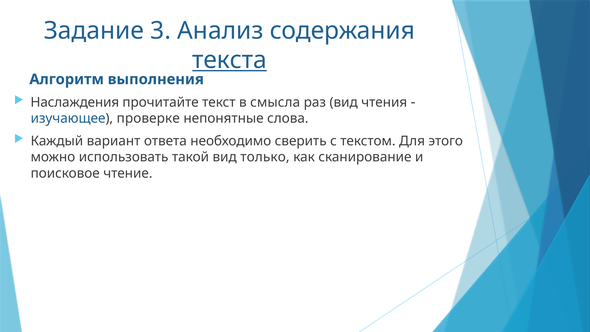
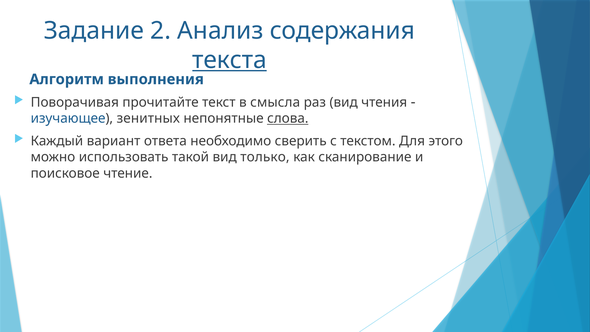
3: 3 -> 2
Наслаждения: Наслаждения -> Поворачивая
проверке: проверке -> зенитных
слова underline: none -> present
